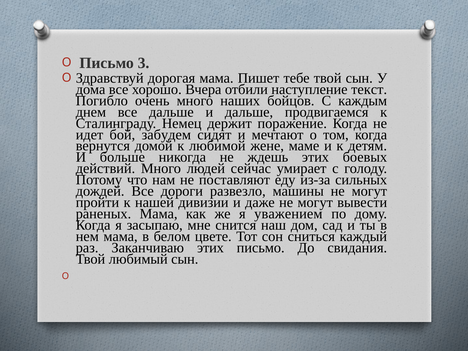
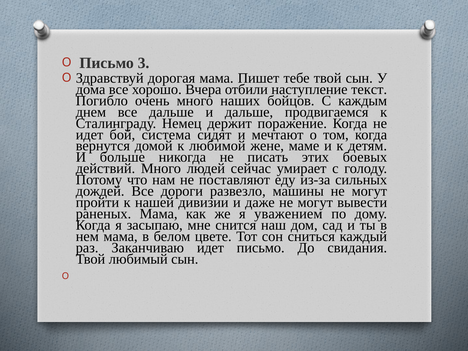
забудем: забудем -> система
ждешь: ждешь -> писать
Заканчиваю этих: этих -> идет
